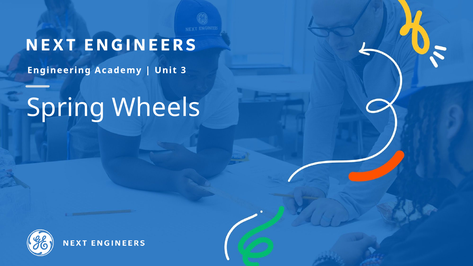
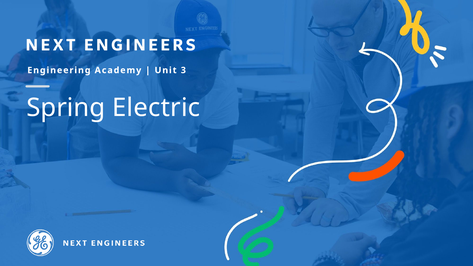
Wheels: Wheels -> Electric
